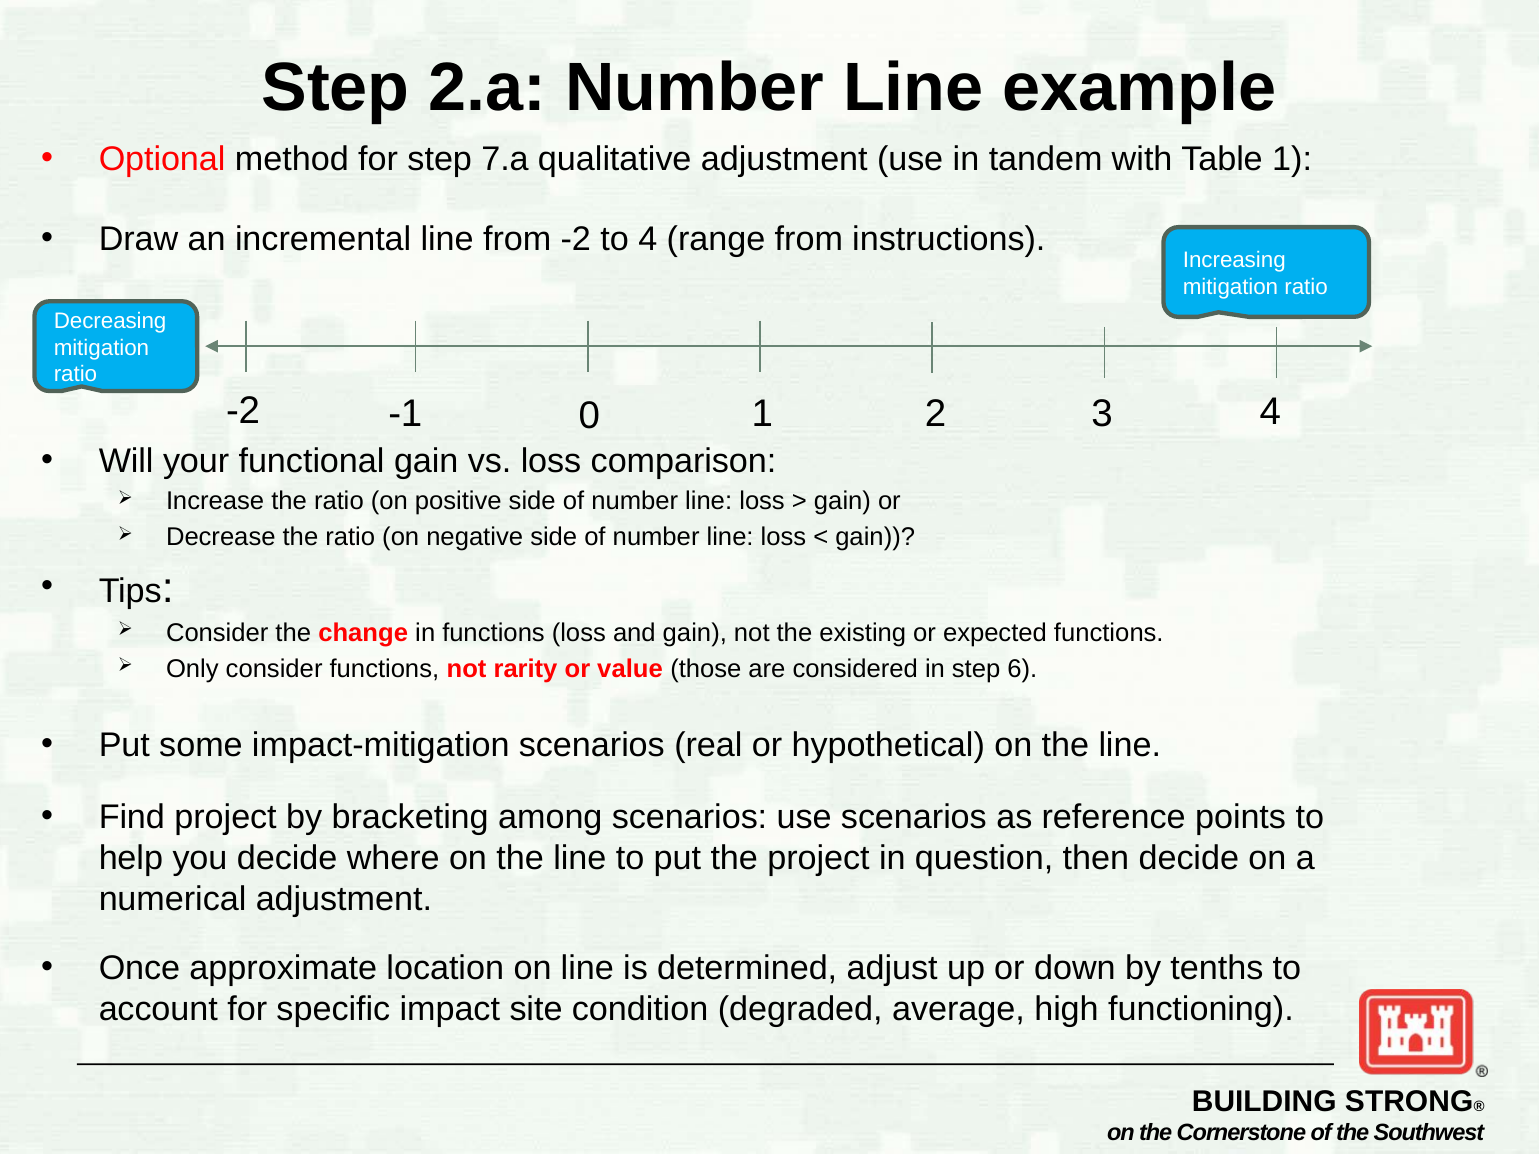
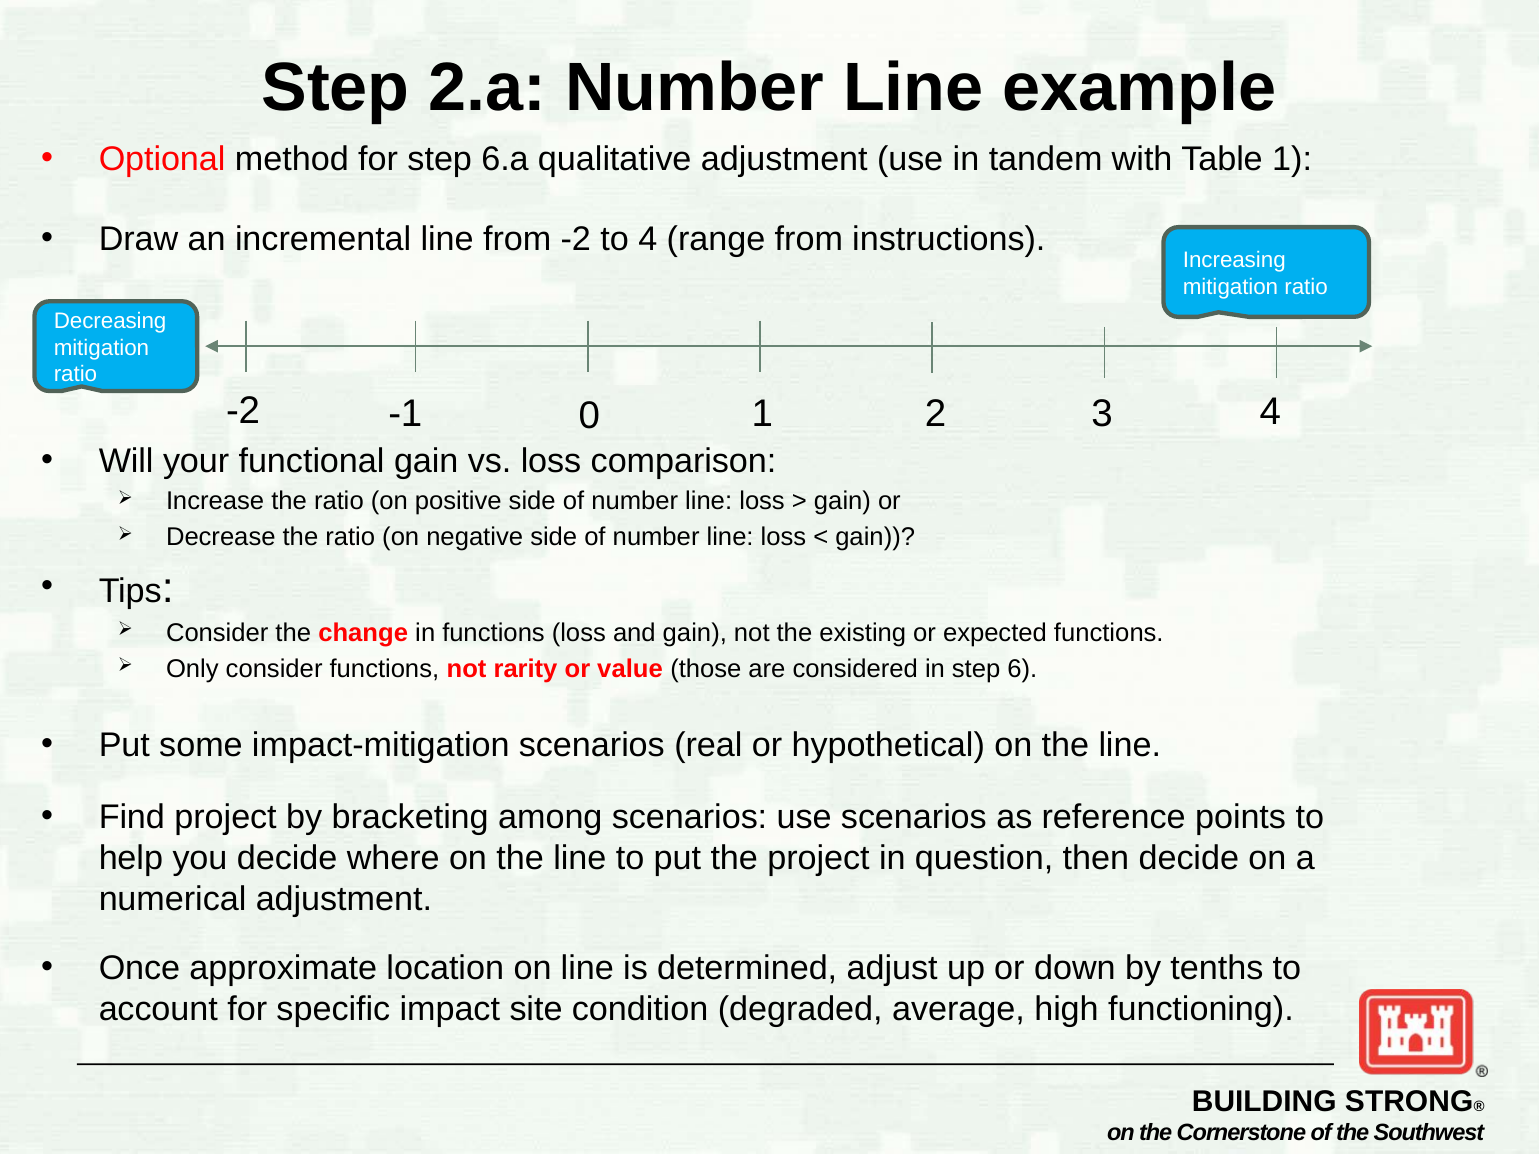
7.a: 7.a -> 6.a
